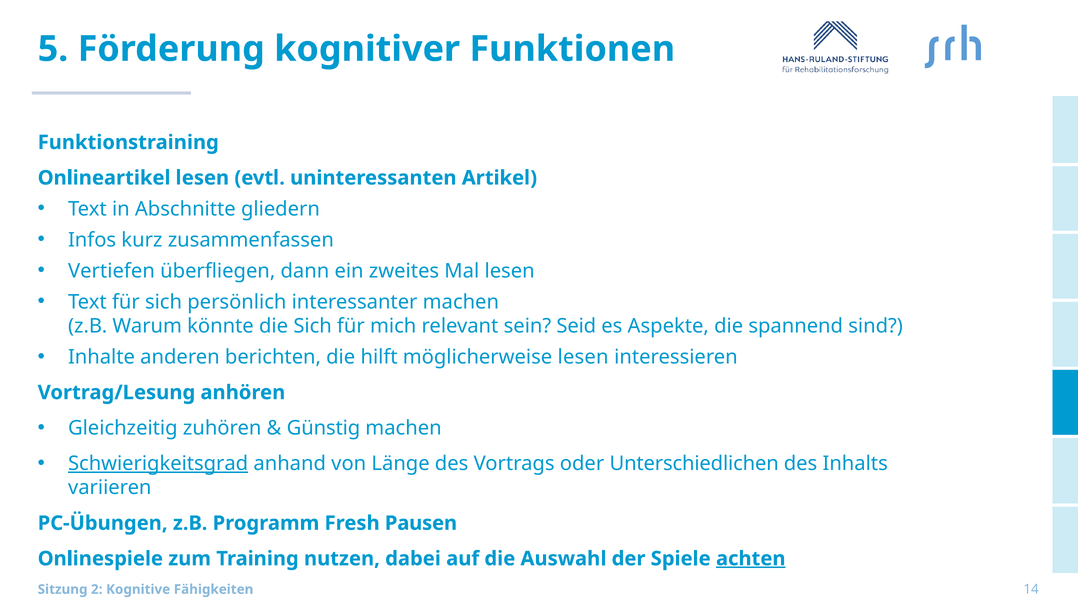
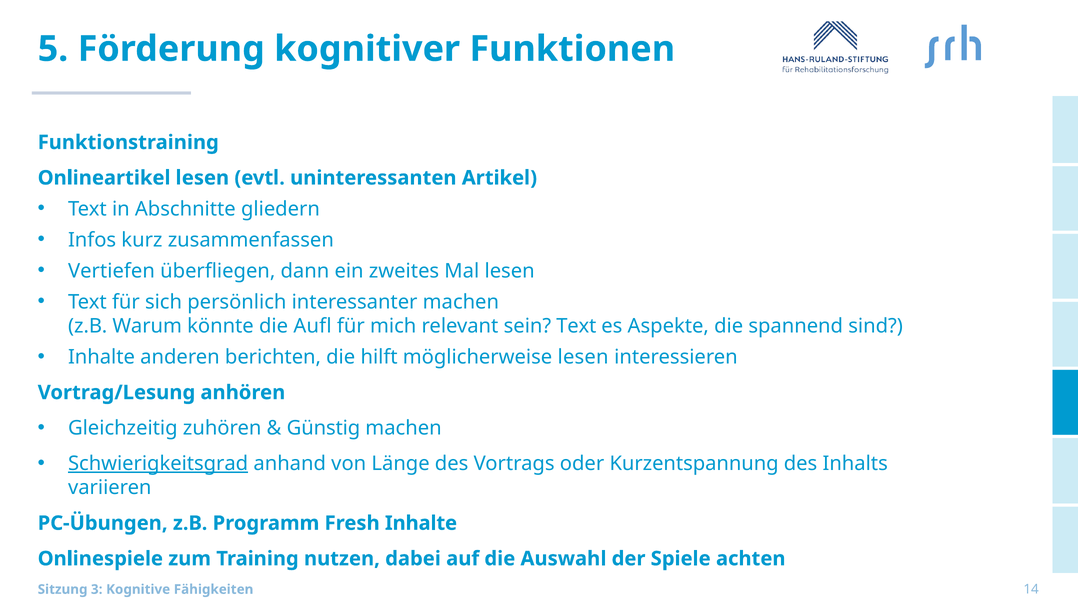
die Sich: Sich -> Aufl
sein Seid: Seid -> Text
Unterschiedlichen: Unterschiedlichen -> Kurzentspannung
Fresh Pausen: Pausen -> Inhalte
achten underline: present -> none
2: 2 -> 3
